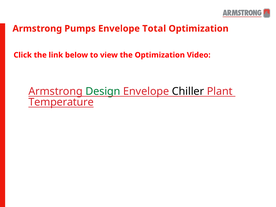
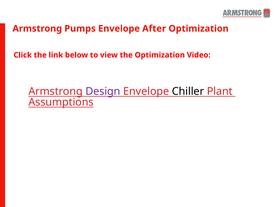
Total: Total -> After
Design colour: green -> purple
Temperature: Temperature -> Assumptions
